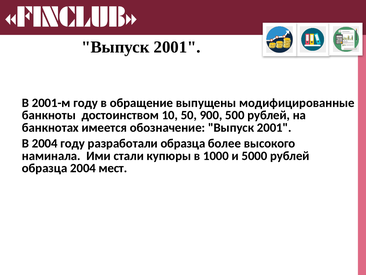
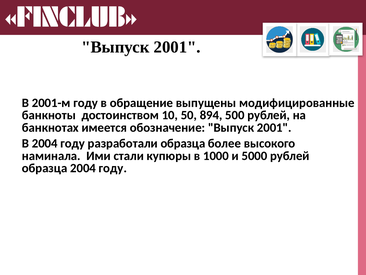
900: 900 -> 894
образца 2004 мест: мест -> году
